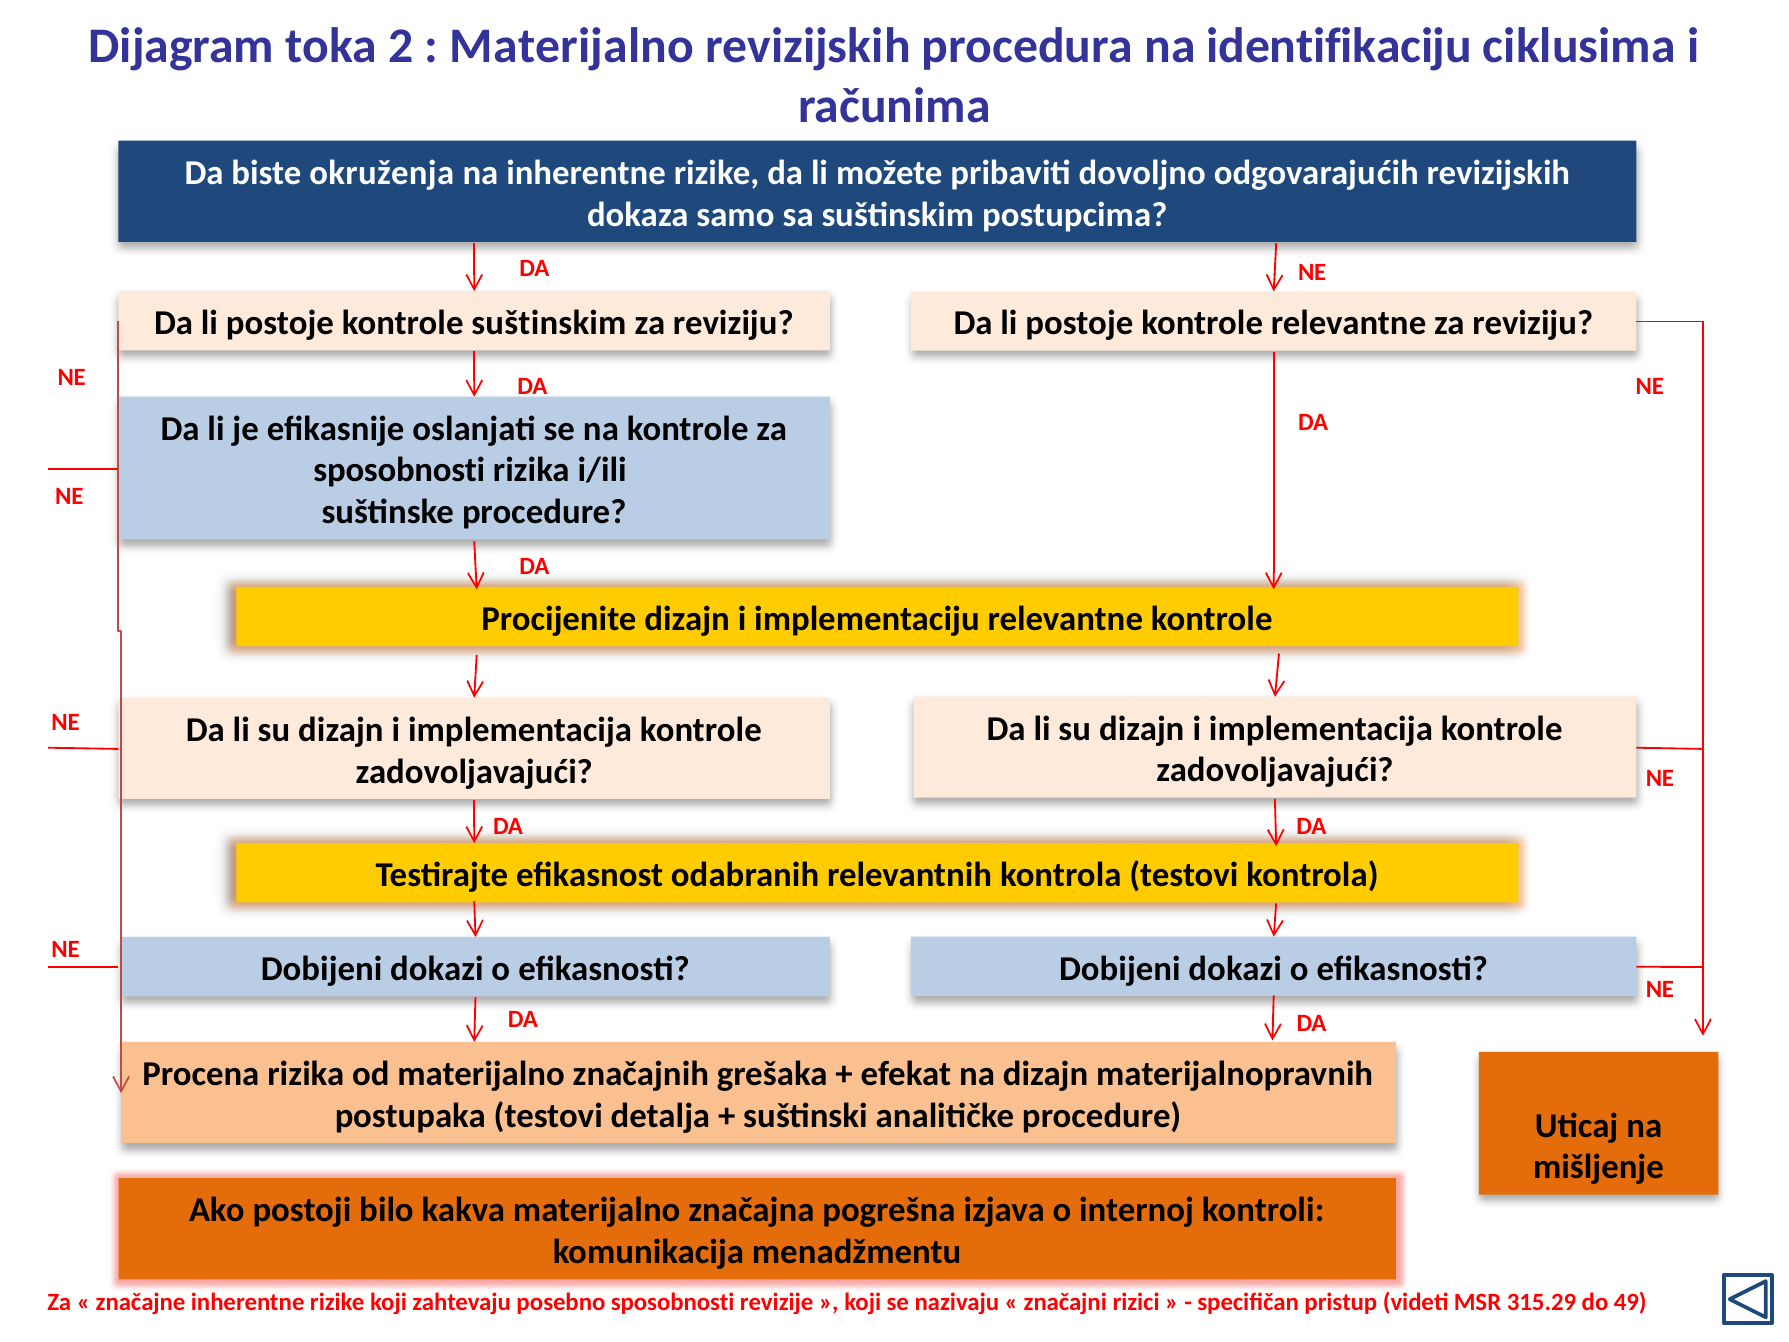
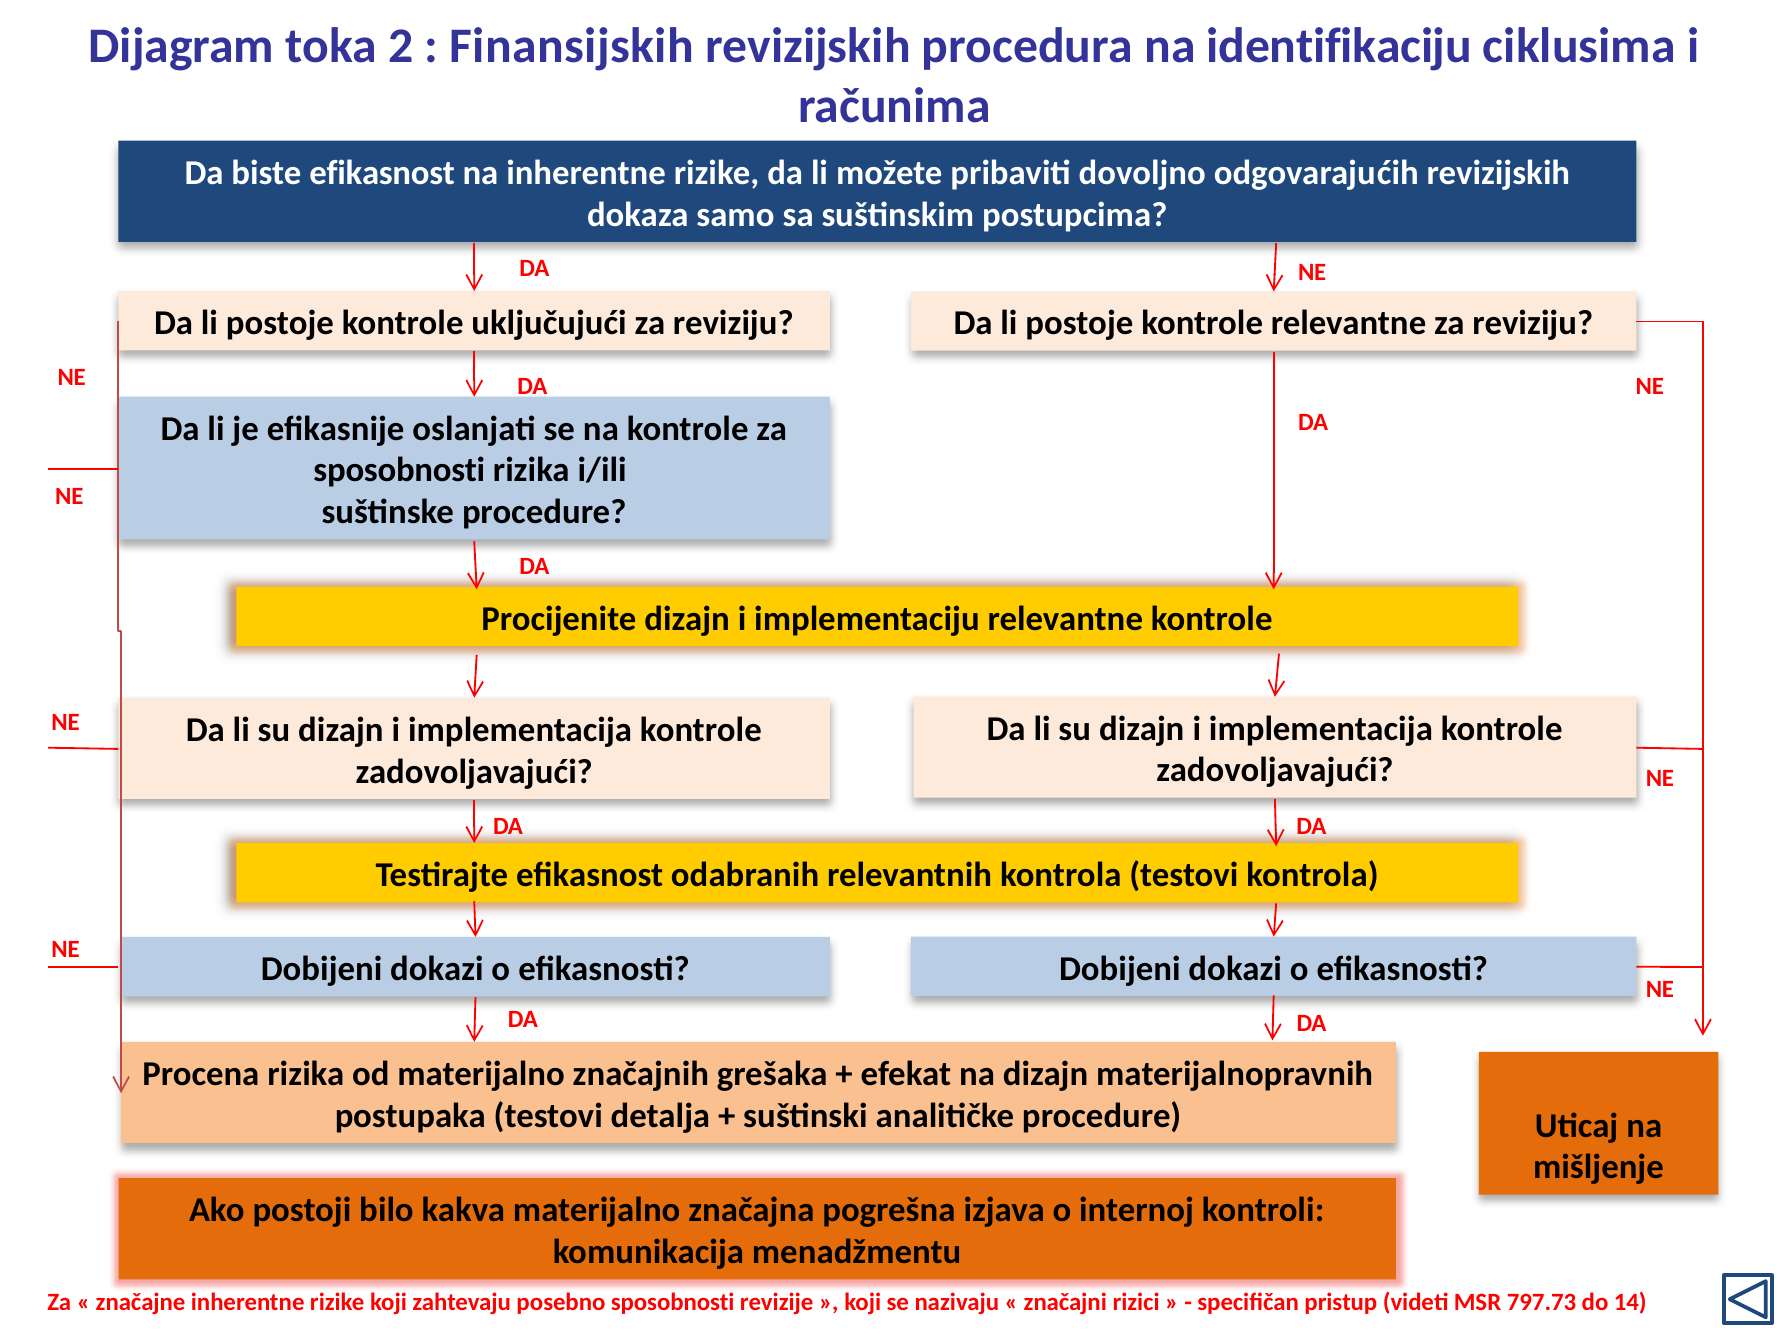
Materijalno at (572, 46): Materijalno -> Finansijskih
biste okruženja: okruženja -> efikasnost
kontrole suštinskim: suštinskim -> uključujući
315.29: 315.29 -> 797.73
49: 49 -> 14
